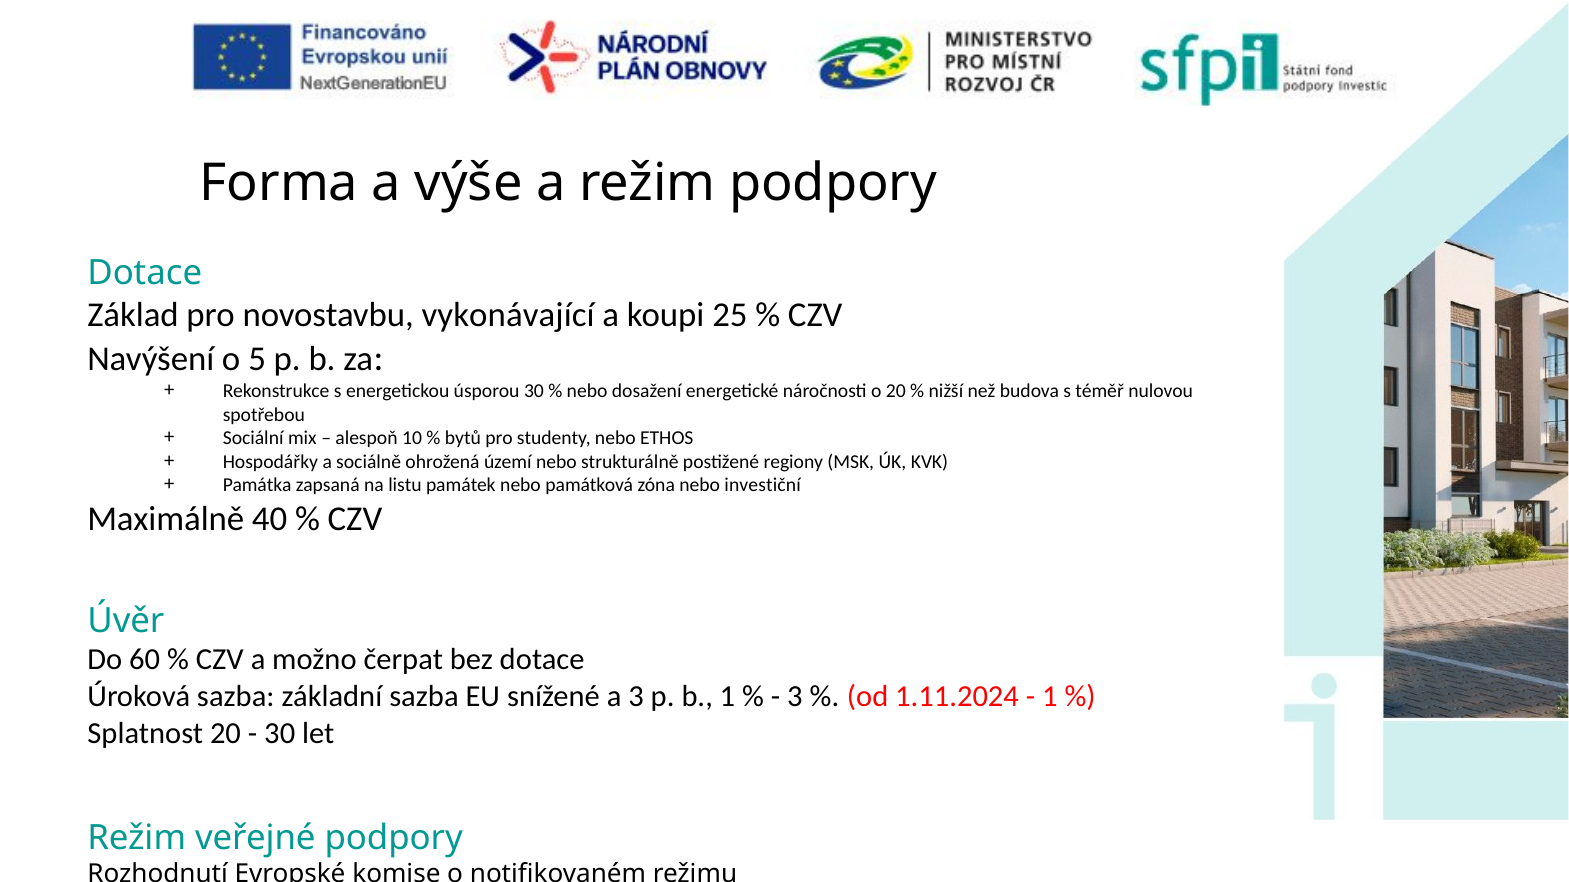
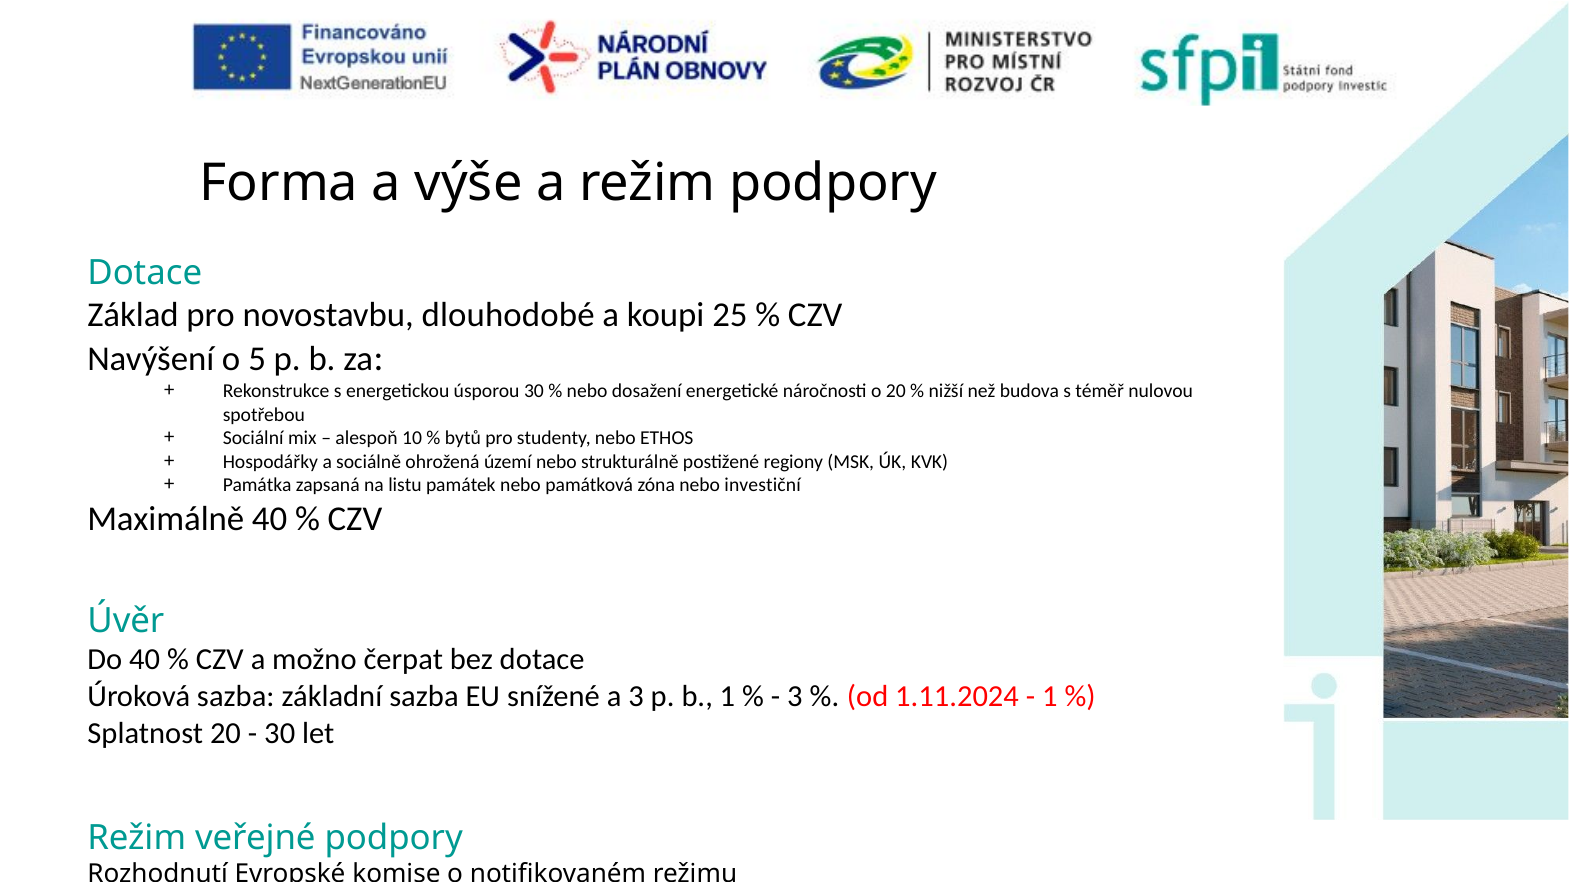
vykonávající: vykonávající -> dlouhodobé
Do 60: 60 -> 40
